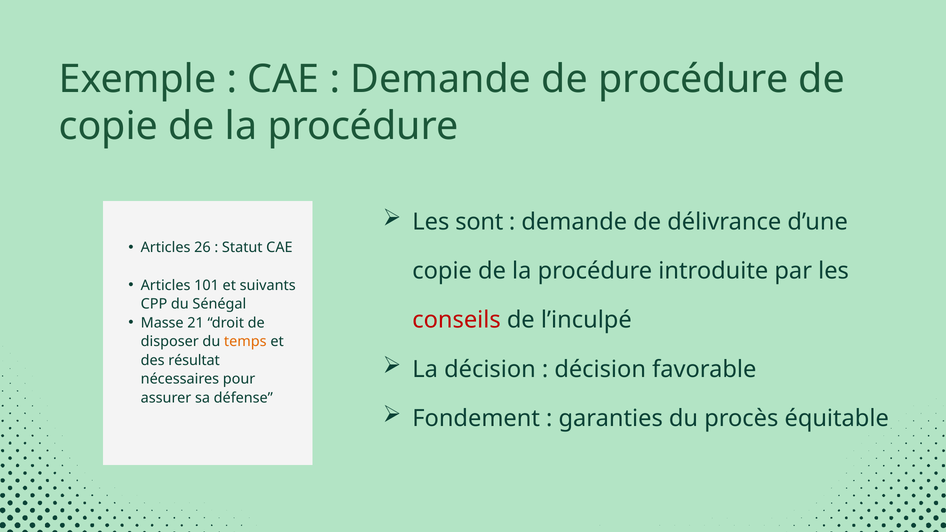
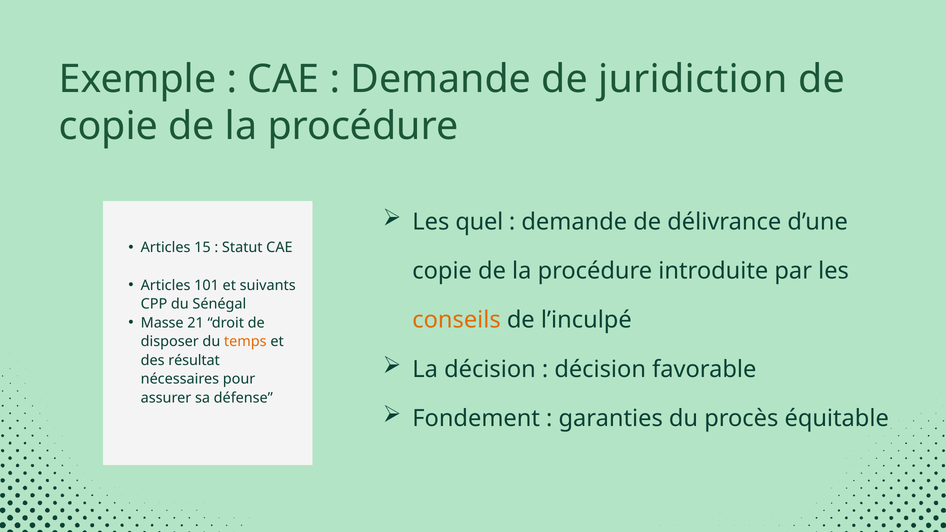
de procédure: procédure -> juridiction
sont: sont -> quel
26: 26 -> 15
conseils colour: red -> orange
